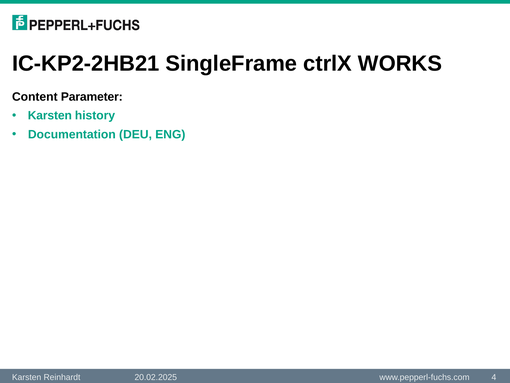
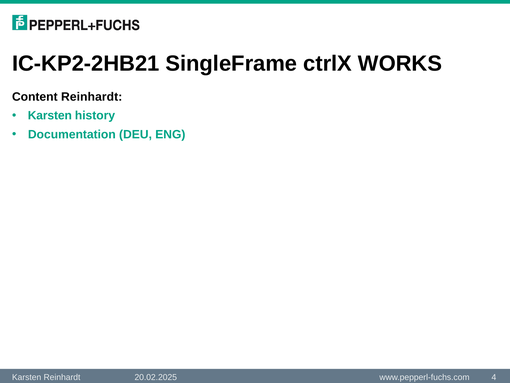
Content Parameter: Parameter -> Reinhardt
